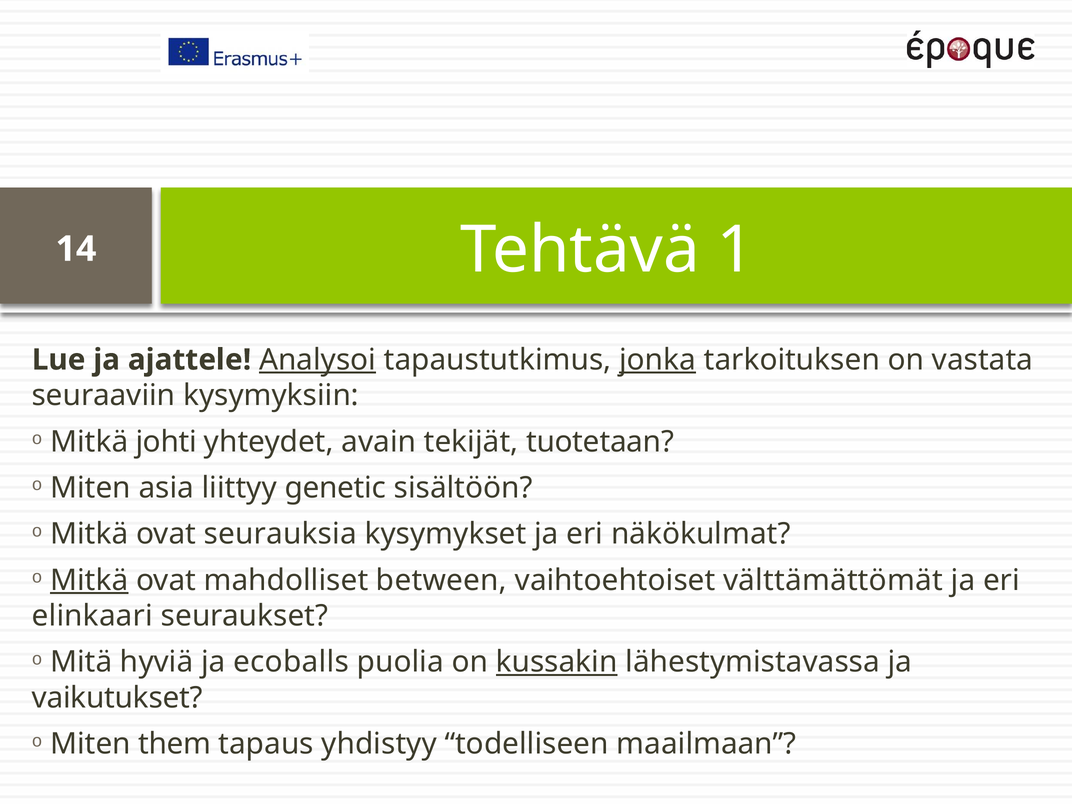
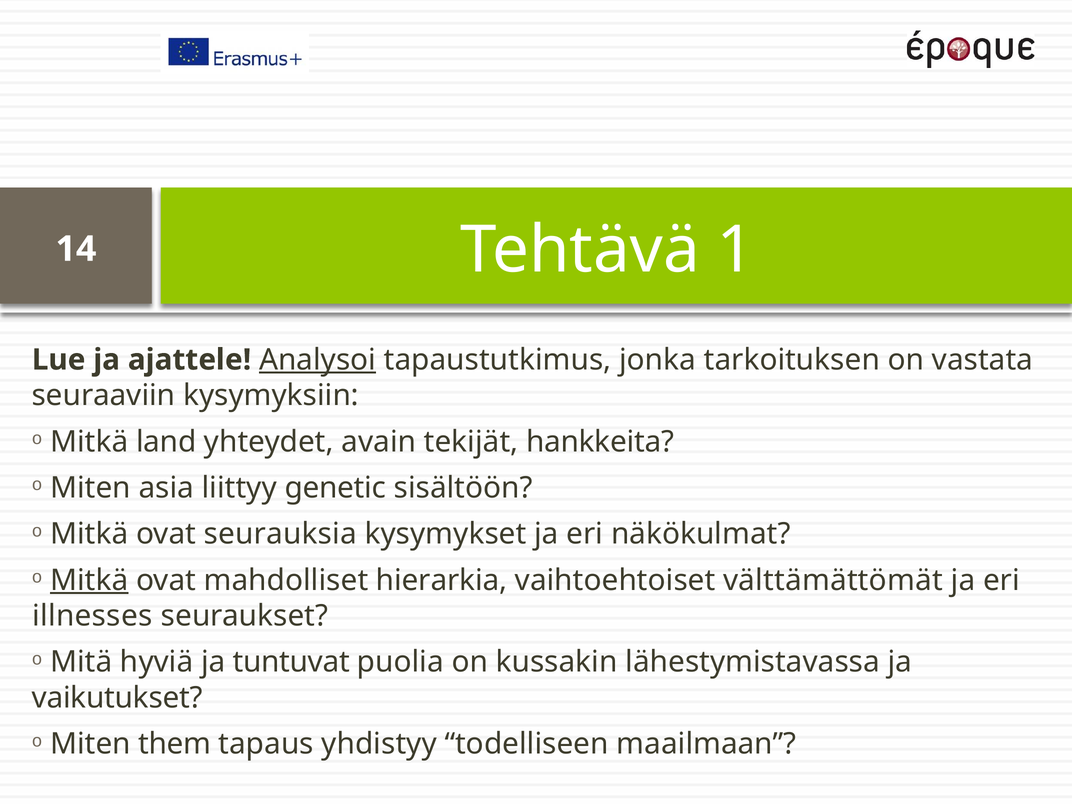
jonka underline: present -> none
johti: johti -> land
tuotetaan: tuotetaan -> hankkeita
between: between -> hierarkia
elinkaari: elinkaari -> illnesses
ecoballs: ecoballs -> tuntuvat
kussakin underline: present -> none
